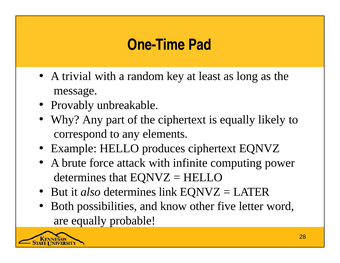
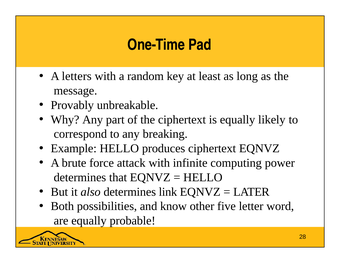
trivial: trivial -> letters
elements: elements -> breaking
